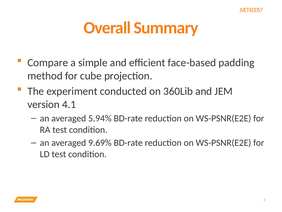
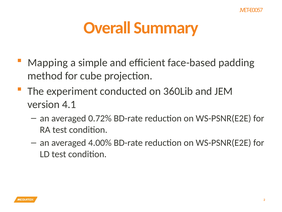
Compare: Compare -> Mapping
5.94%: 5.94% -> 0.72%
9.69%: 9.69% -> 4.00%
